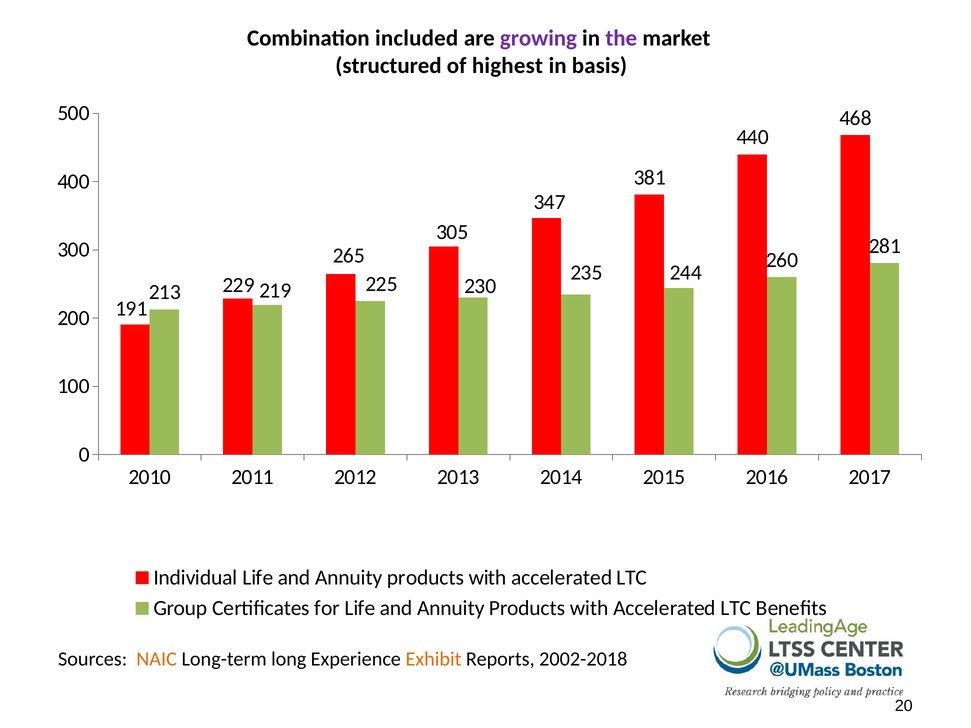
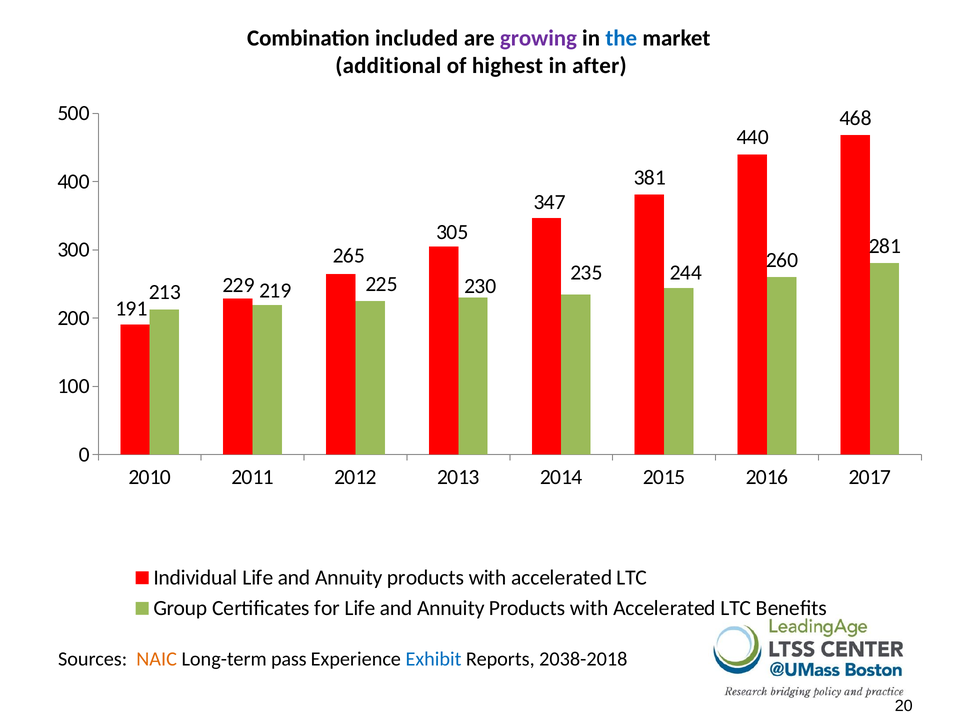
the colour: purple -> blue
structured: structured -> additional
basis: basis -> after
long: long -> pass
Exhibit colour: orange -> blue
2002-2018: 2002-2018 -> 2038-2018
